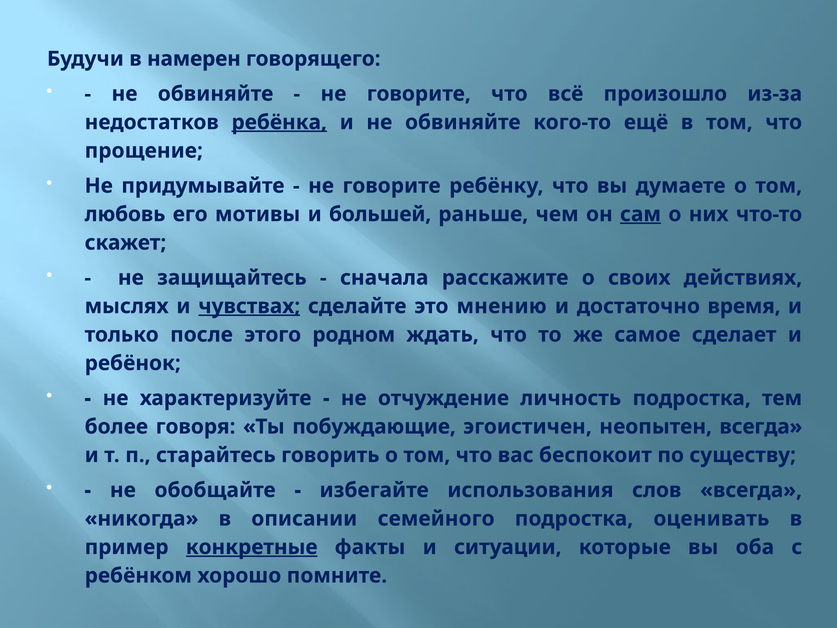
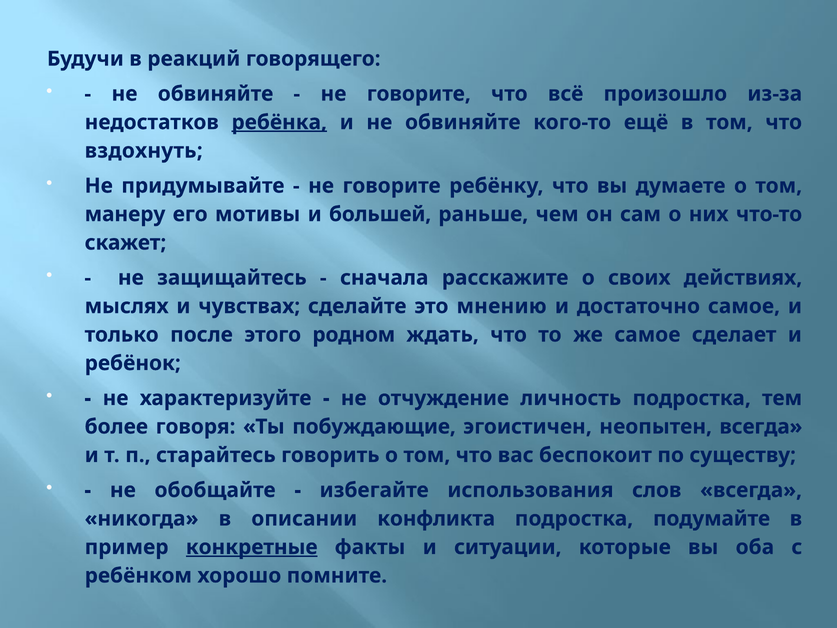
намерен: намерен -> реакций
прощение: прощение -> вздохнуть
любовь: любовь -> манеру
сам underline: present -> none
чувствах underline: present -> none
достаточно время: время -> самое
семейного: семейного -> конфликта
оценивать: оценивать -> подумайте
